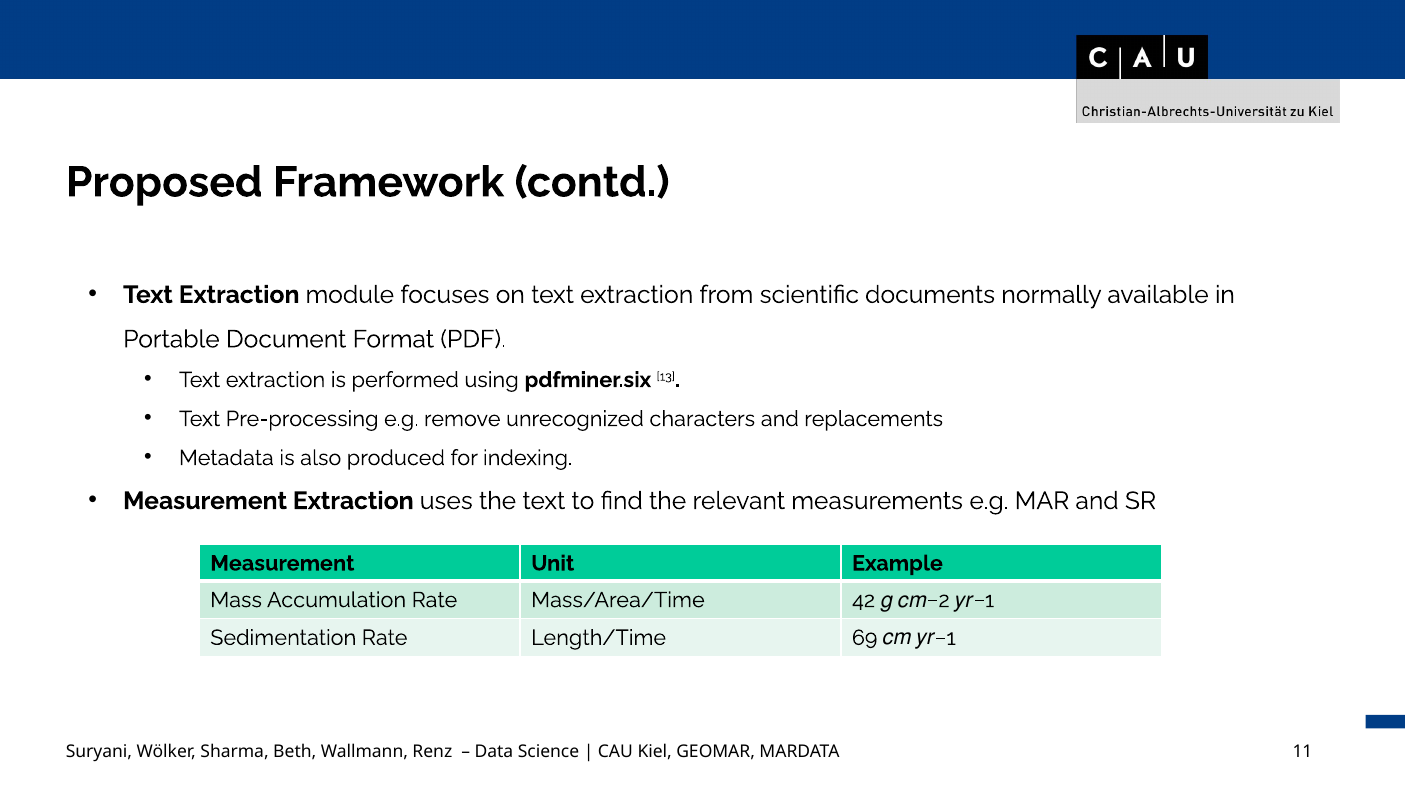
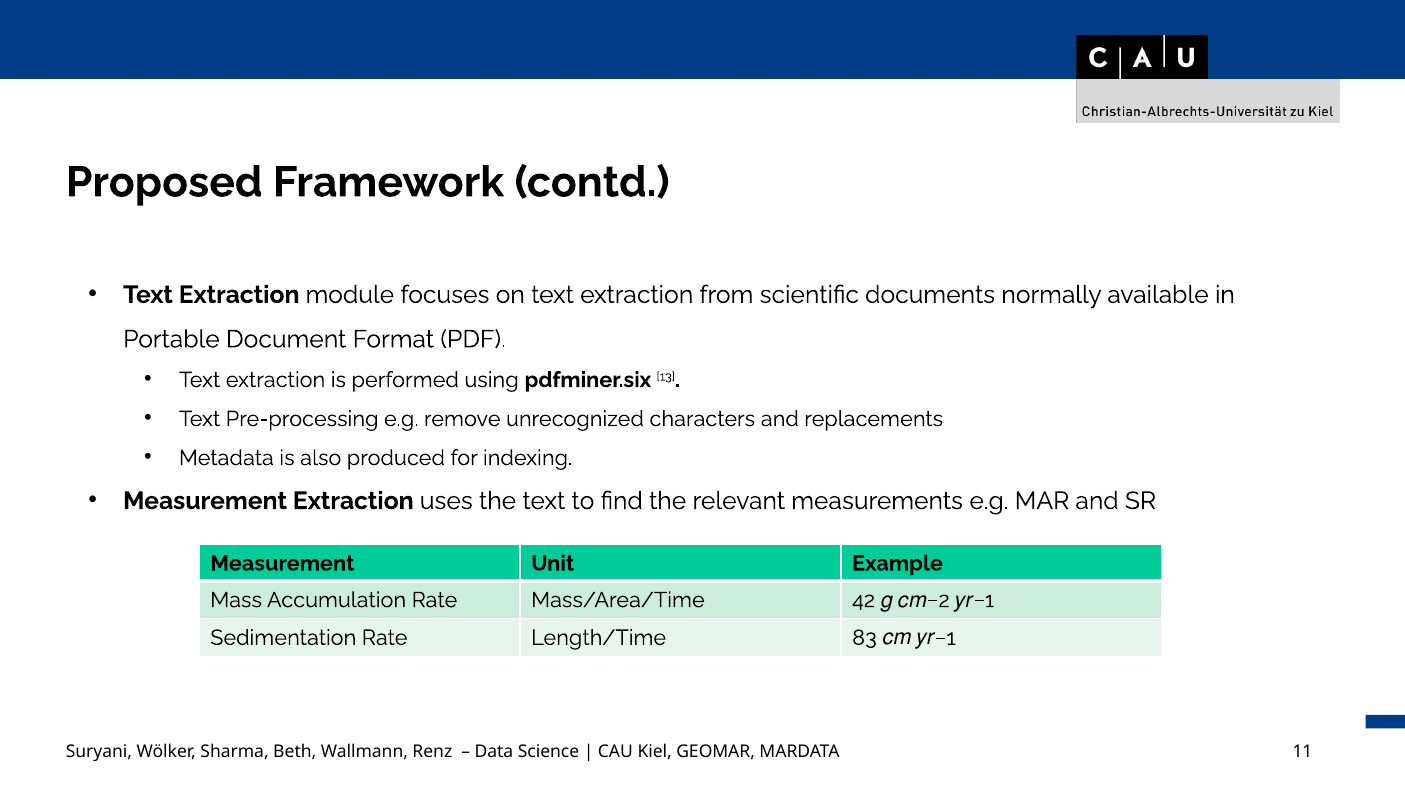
69: 69 -> 83
